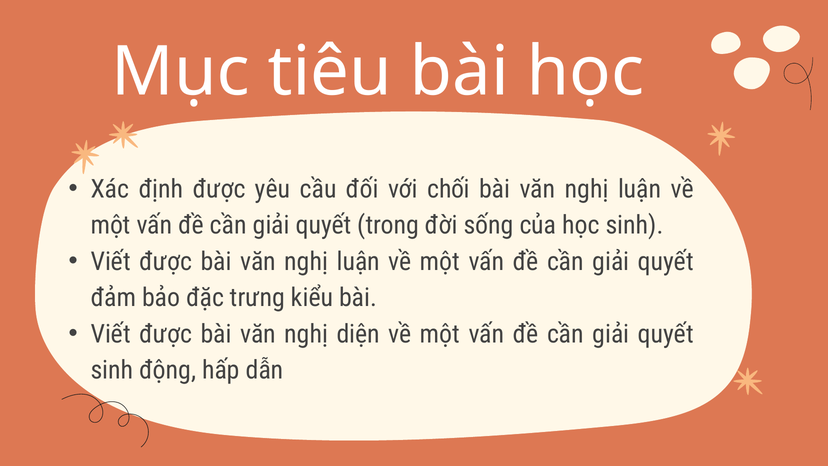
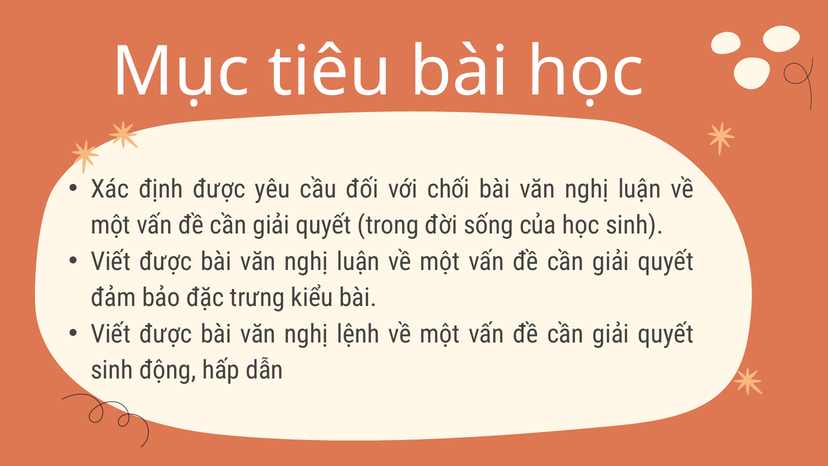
diện: diện -> lệnh
